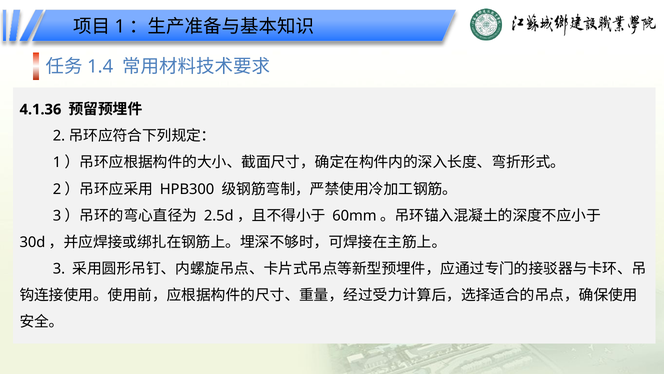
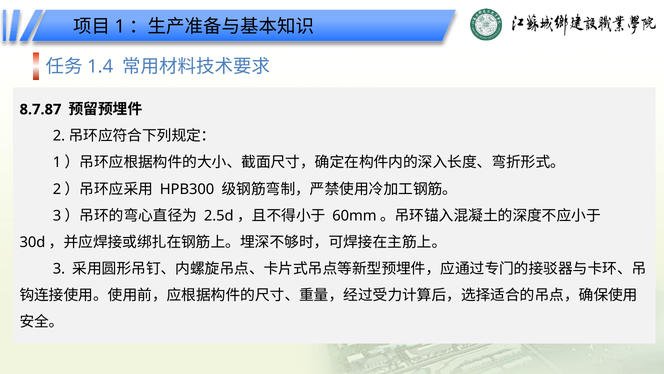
4.1.36: 4.1.36 -> 8.7.87
